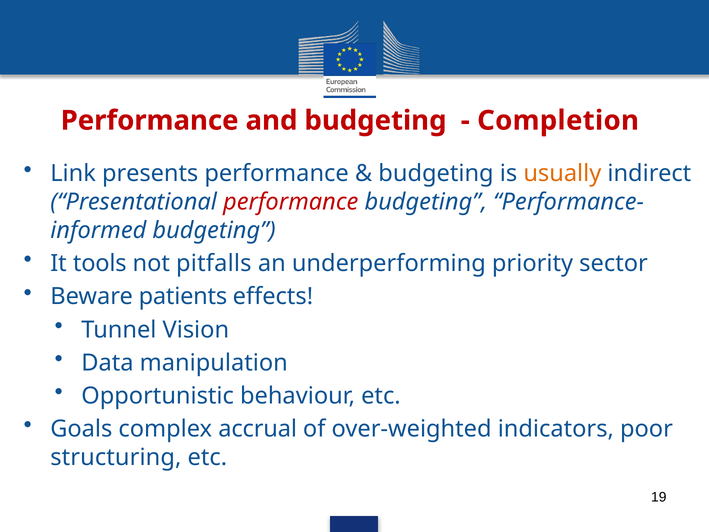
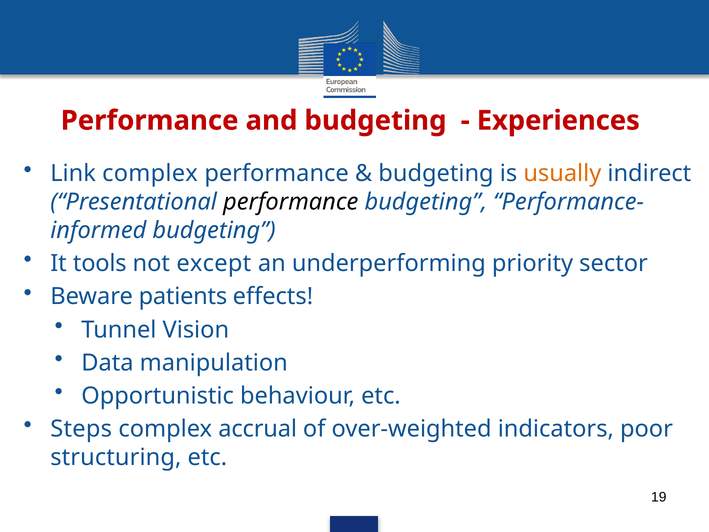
Completion: Completion -> Experiences
Link presents: presents -> complex
performance at (291, 202) colour: red -> black
pitfalls: pitfalls -> except
Goals: Goals -> Steps
